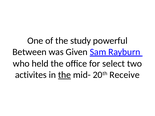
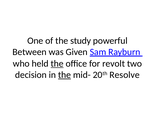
the at (57, 64) underline: none -> present
select: select -> revolt
activites: activites -> decision
Receive: Receive -> Resolve
